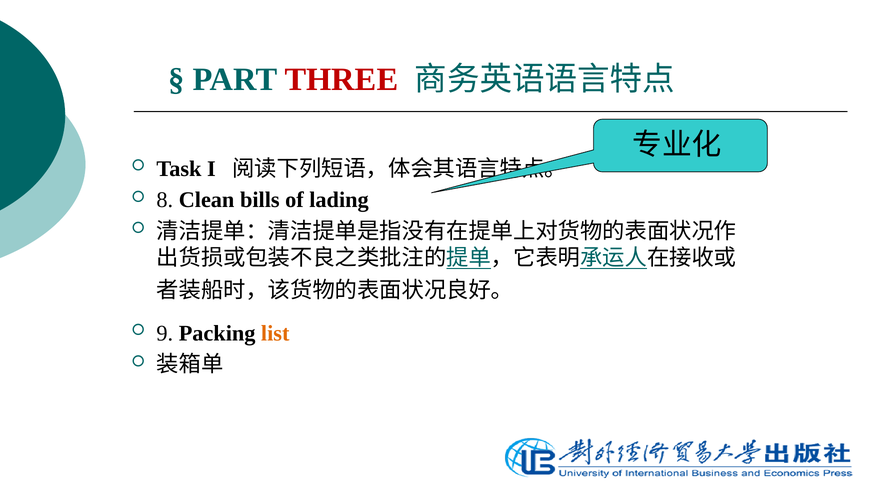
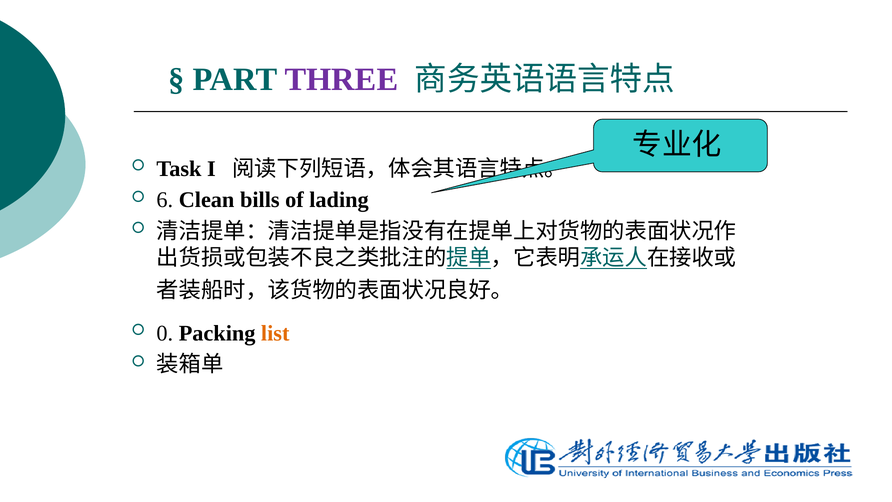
THREE colour: red -> purple
8: 8 -> 6
9: 9 -> 0
